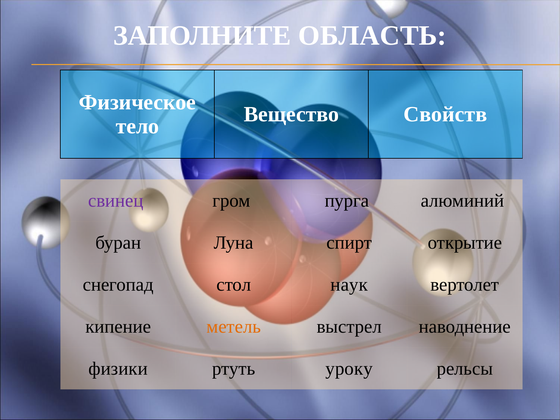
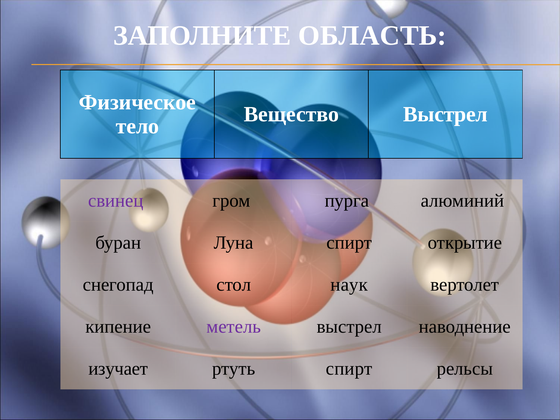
Вещество Свойств: Свойств -> Выстрел
метель colour: orange -> purple
физики: физики -> изучает
ртуть уроку: уроку -> спирт
